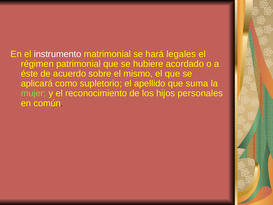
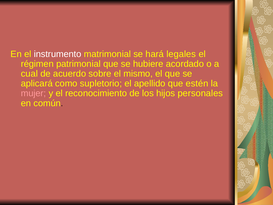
éste: éste -> cual
suma: suma -> estén
mujer colour: light green -> pink
